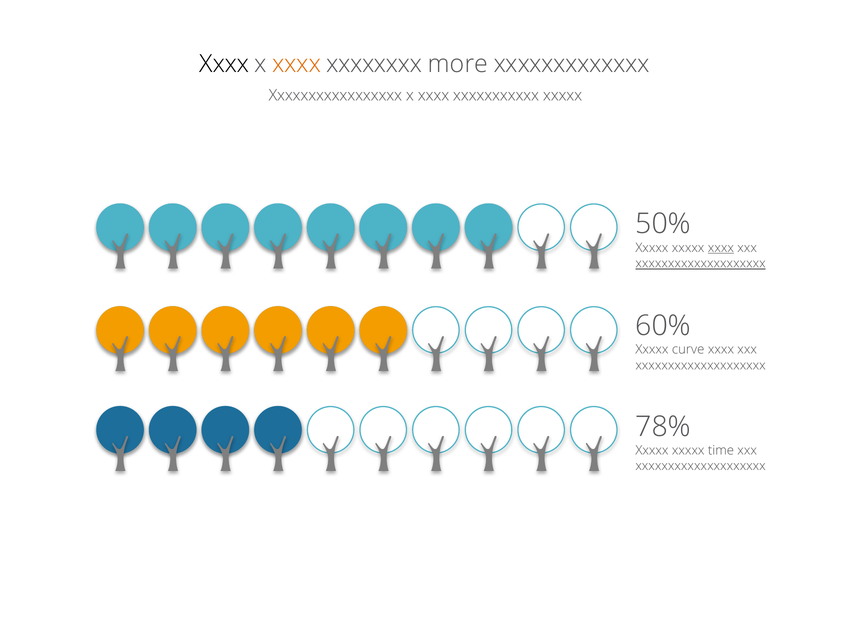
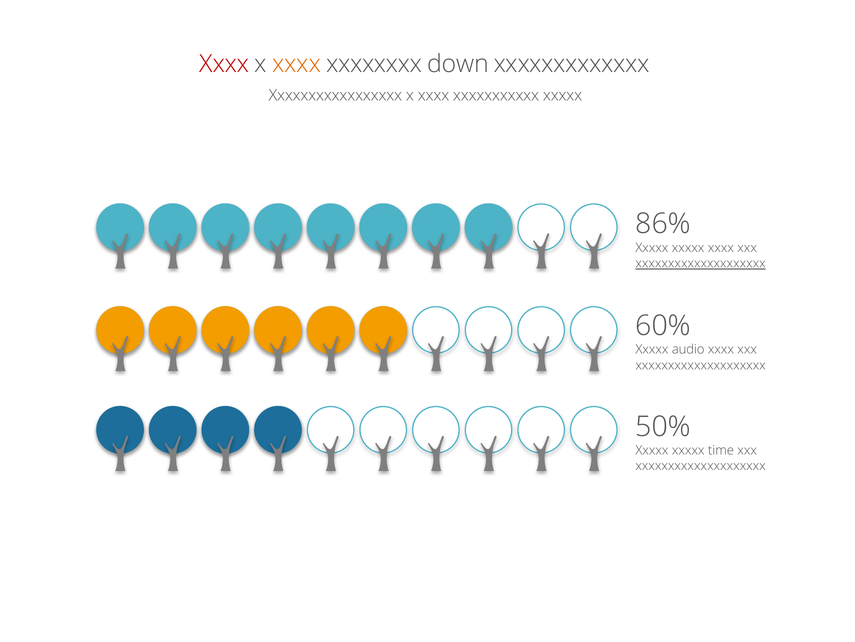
Xxxx at (224, 64) colour: black -> red
more: more -> down
50%: 50% -> 86%
xxxx at (721, 247) underline: present -> none
curve: curve -> audio
78%: 78% -> 50%
